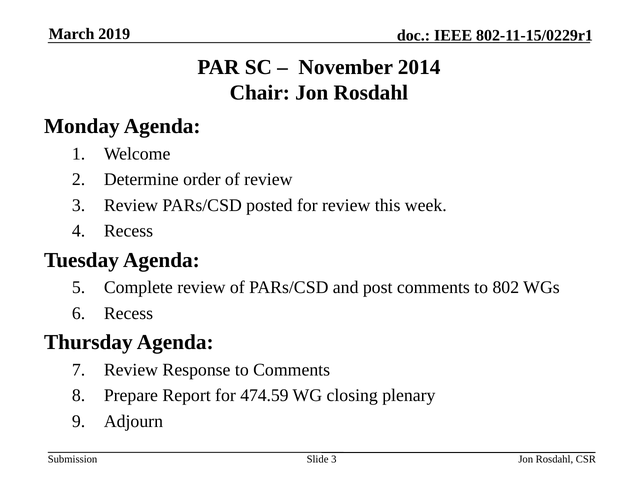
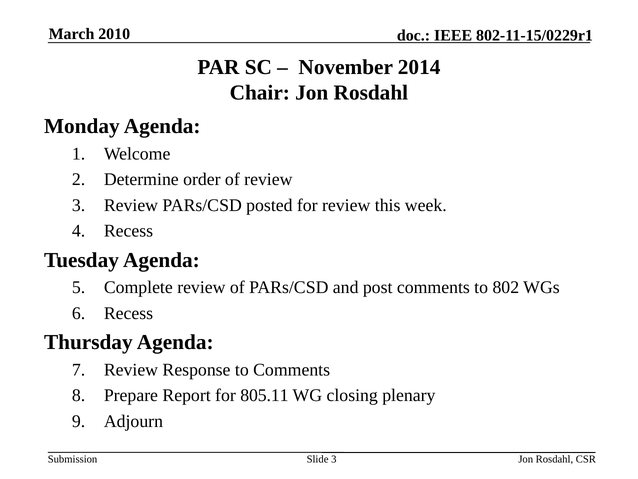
2019: 2019 -> 2010
474.59: 474.59 -> 805.11
